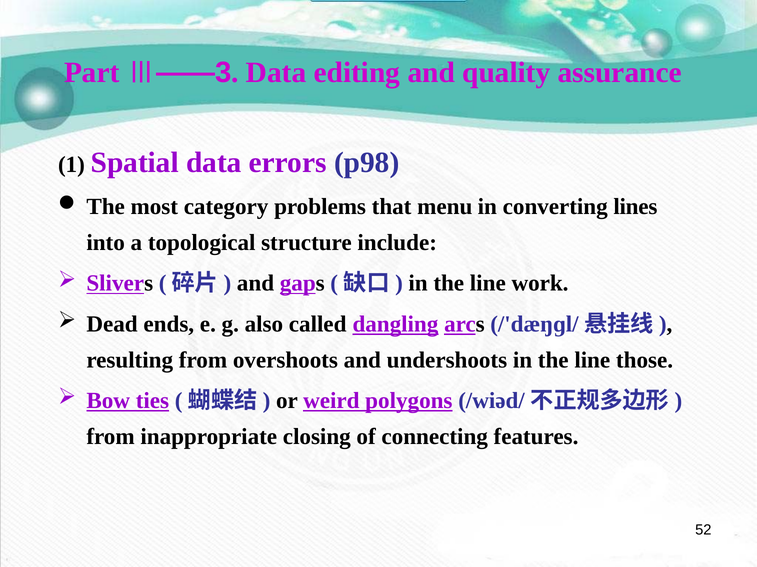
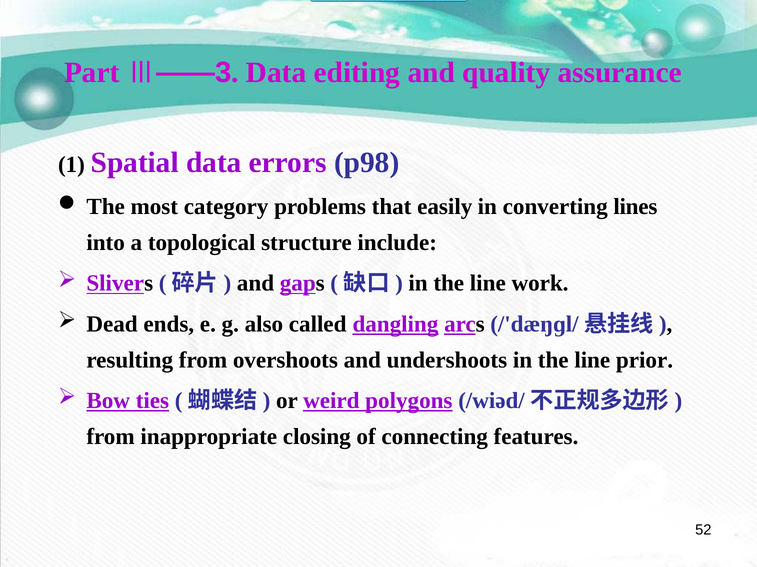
menu: menu -> easily
those: those -> prior
